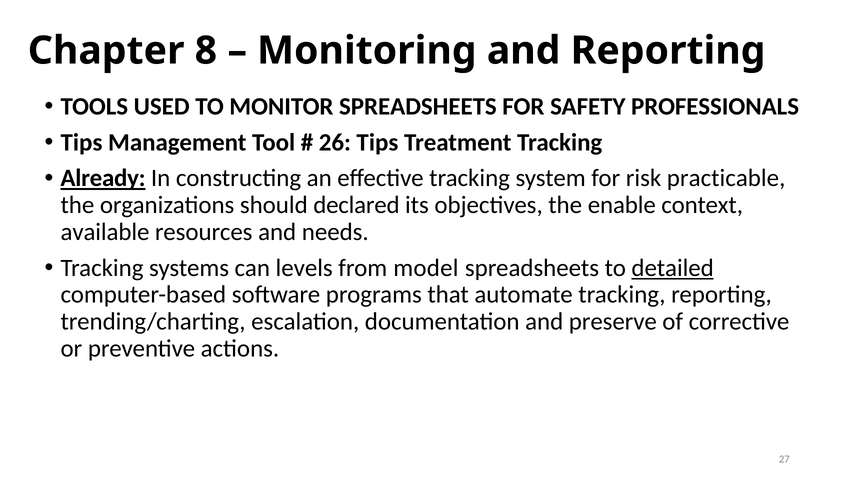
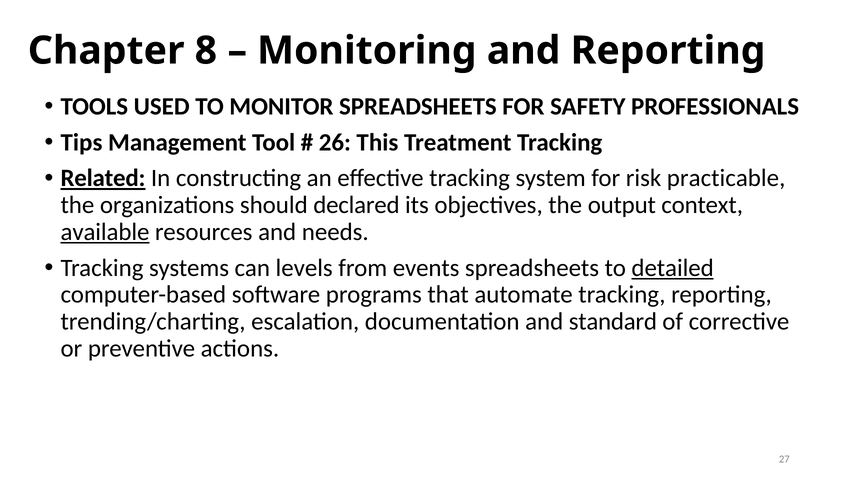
26 Tips: Tips -> This
Already: Already -> Related
enable: enable -> output
available underline: none -> present
model: model -> events
preserve: preserve -> standard
